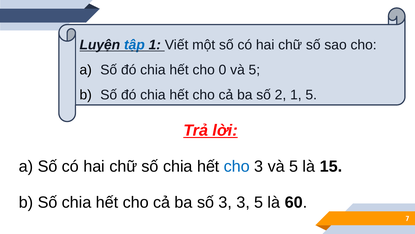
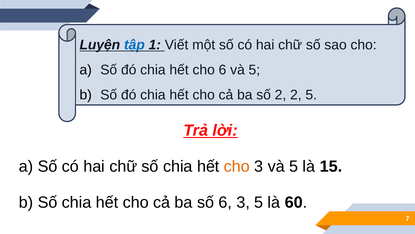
cho 0: 0 -> 6
2 1: 1 -> 2
cho at (237, 166) colour: blue -> orange
số 3: 3 -> 6
